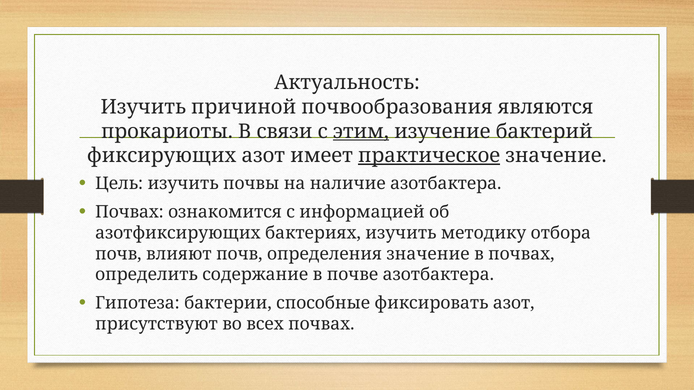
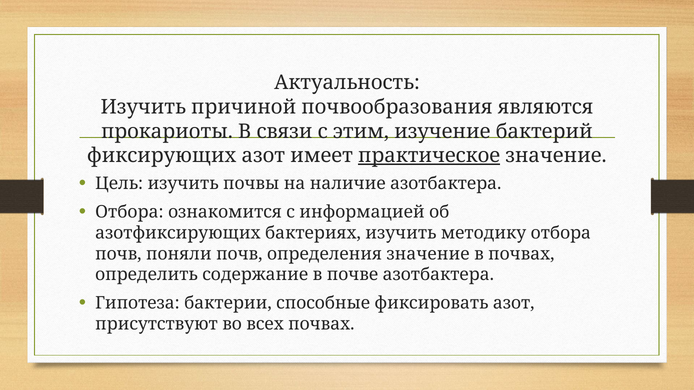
этим underline: present -> none
Почвах at (129, 212): Почвах -> Отбора
влияют: влияют -> поняли
